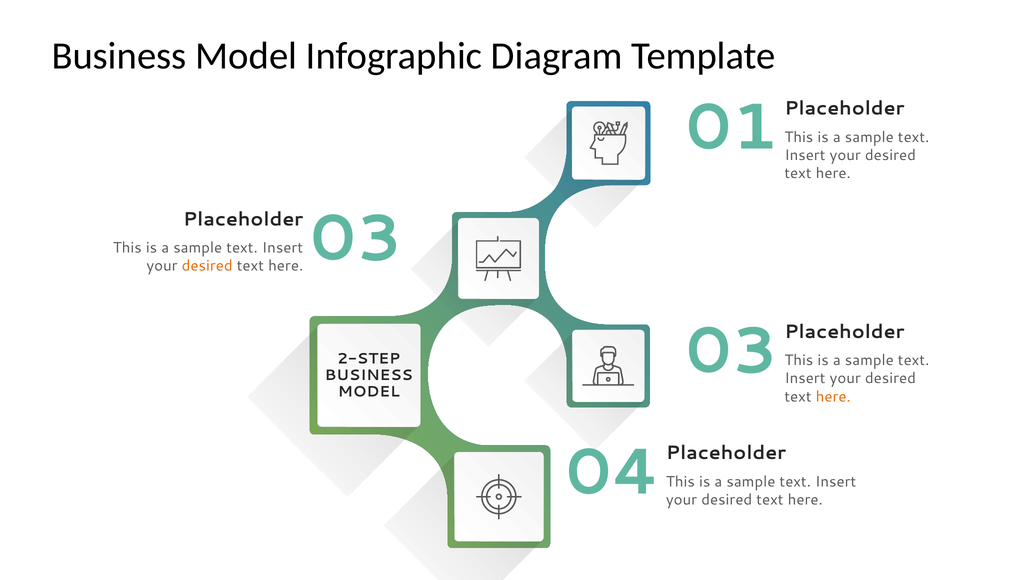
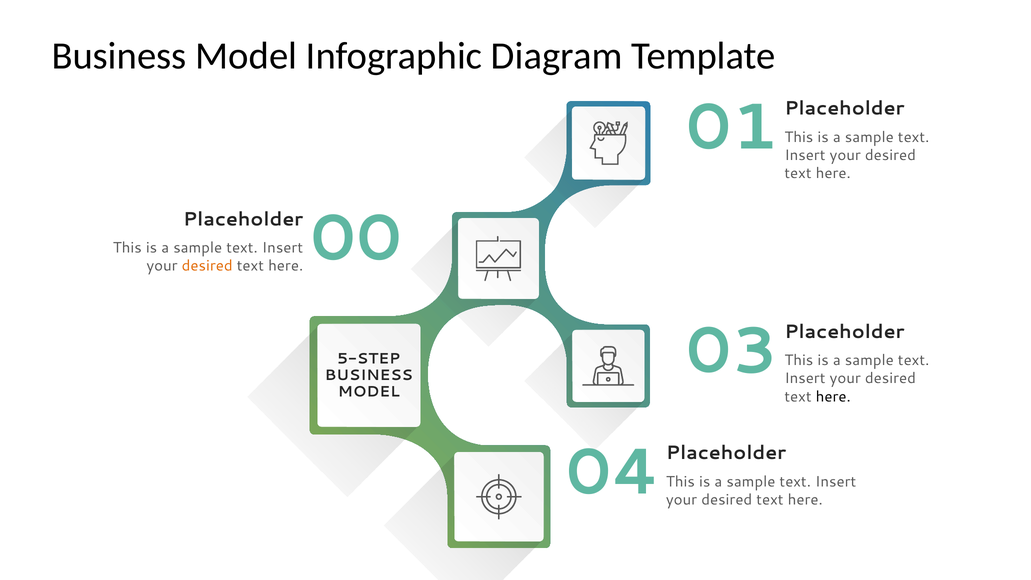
03 at (356, 239): 03 -> 00
2-STEP: 2-STEP -> 5-STEP
here at (833, 397) colour: orange -> black
